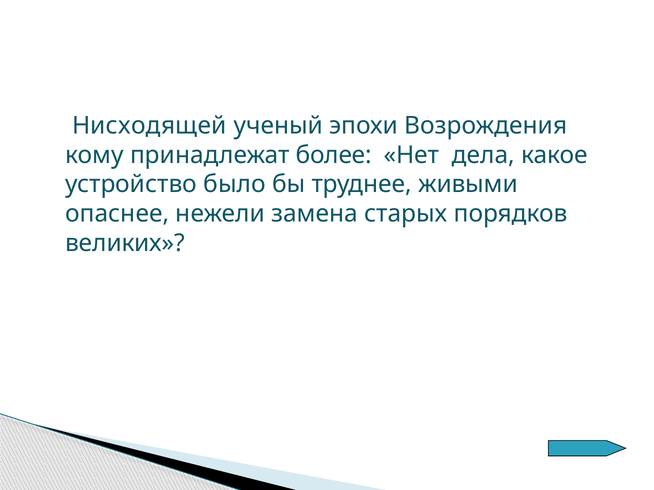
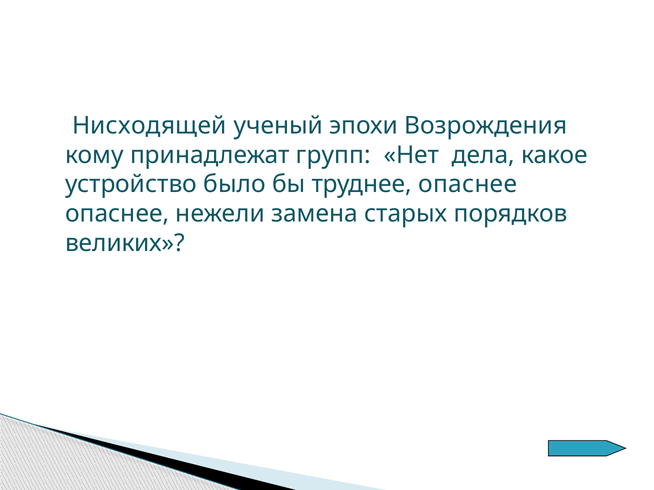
более: более -> групп
труднее живыми: живыми -> опаснее
